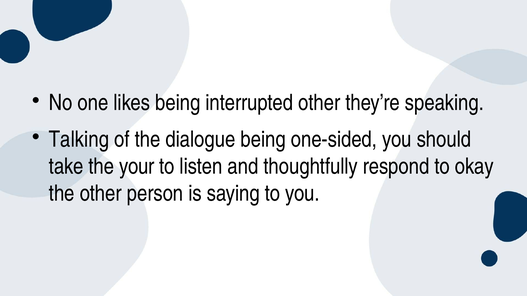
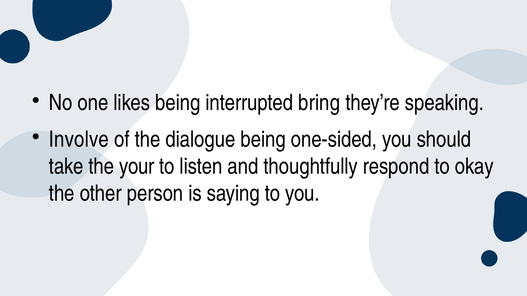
interrupted other: other -> bring
Talking: Talking -> Involve
